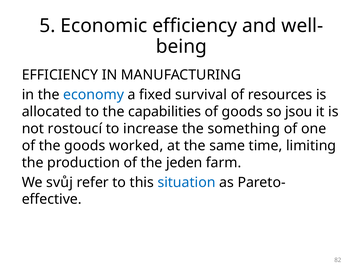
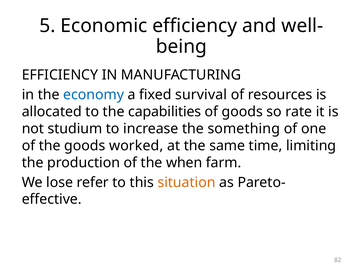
jsou: jsou -> rate
rostoucí: rostoucí -> studium
jeden: jeden -> when
svůj: svůj -> lose
situation colour: blue -> orange
